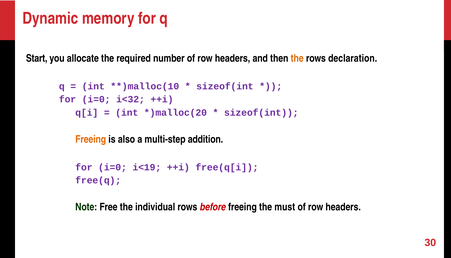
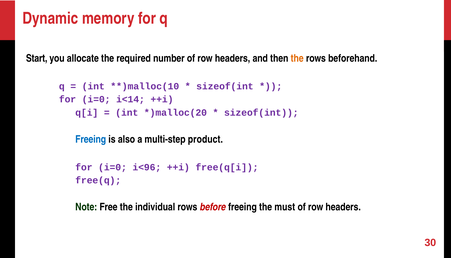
declaration: declaration -> beforehand
i<32: i<32 -> i<14
Freeing at (91, 139) colour: orange -> blue
addition: addition -> product
i<19: i<19 -> i<96
